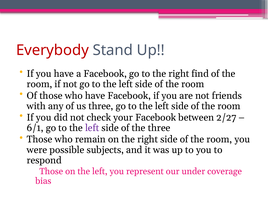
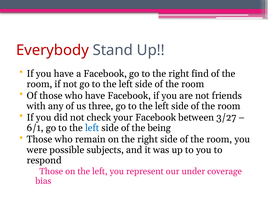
2/27: 2/27 -> 3/27
left at (92, 128) colour: purple -> blue
the three: three -> being
